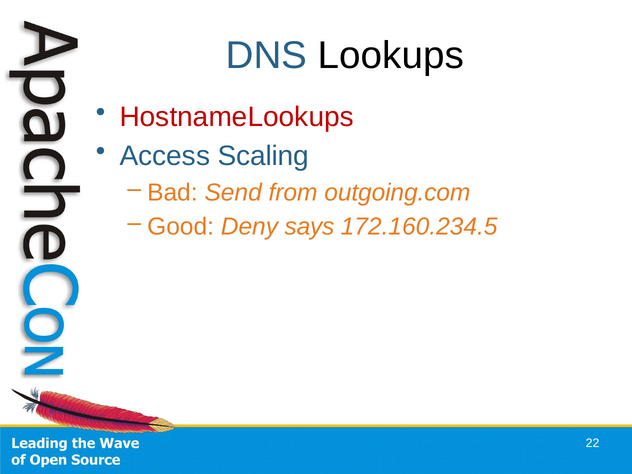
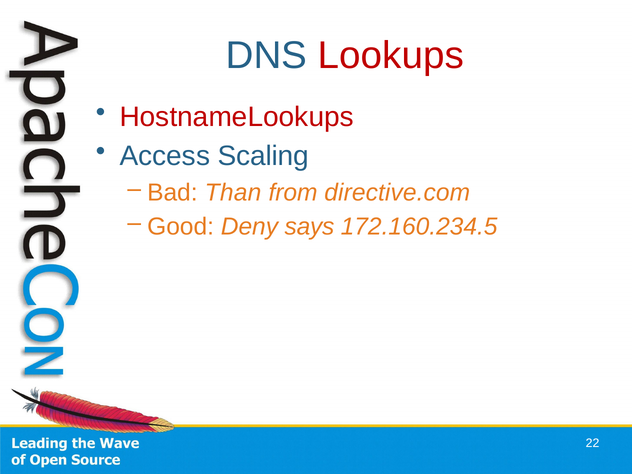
Lookups colour: black -> red
Send: Send -> Than
outgoing.com: outgoing.com -> directive.com
